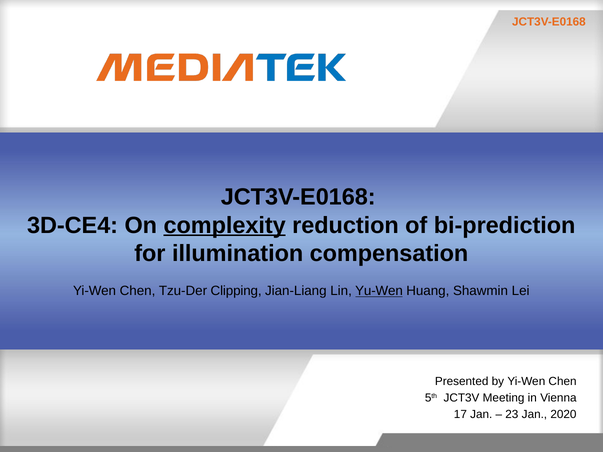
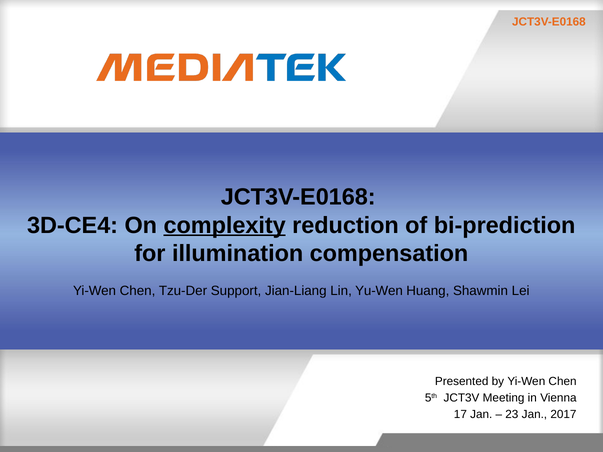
Clipping: Clipping -> Support
Yu-Wen underline: present -> none
2020: 2020 -> 2017
